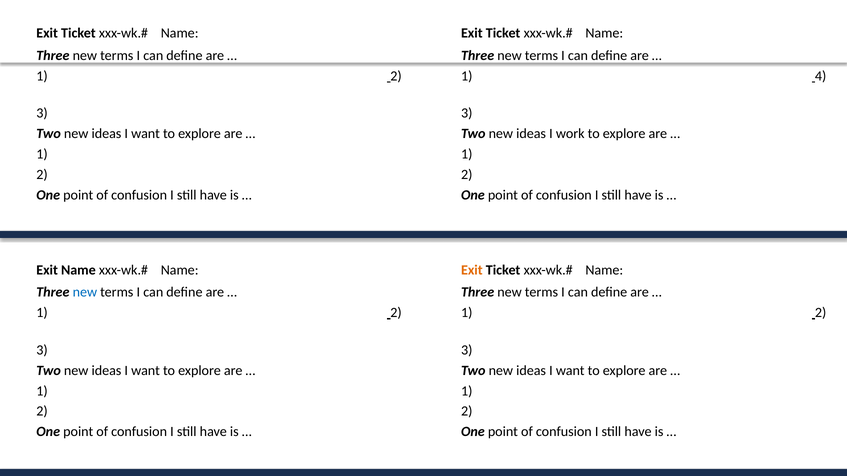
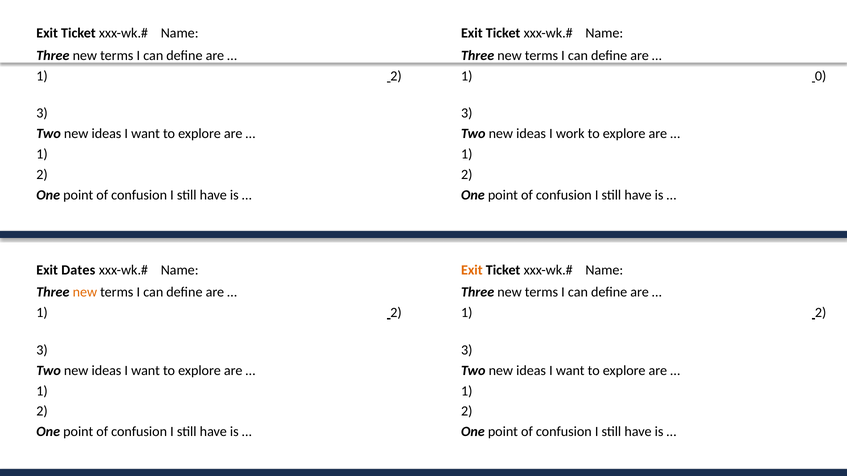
4: 4 -> 0
Exit Name: Name -> Dates
new at (85, 292) colour: blue -> orange
